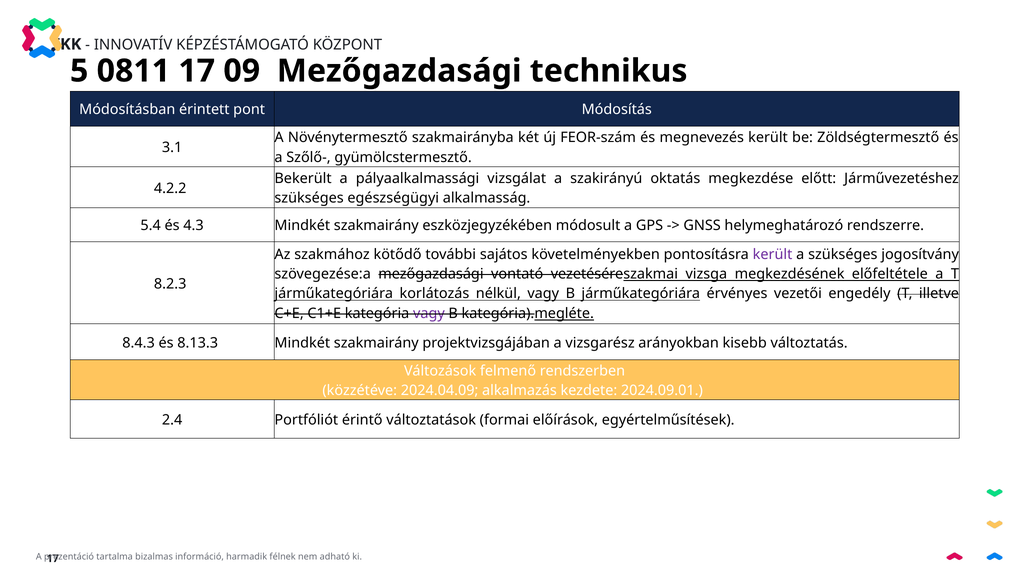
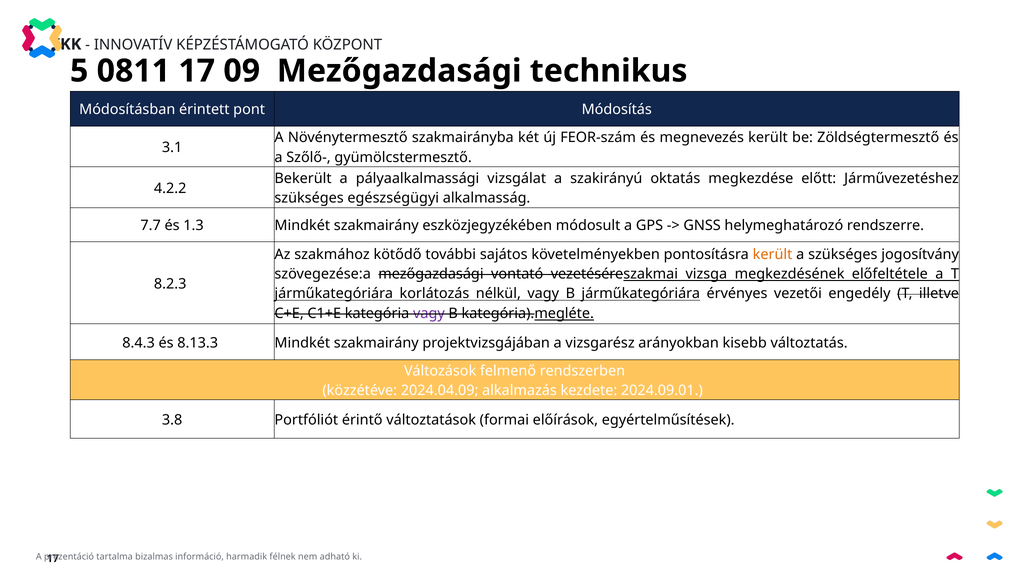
5.4: 5.4 -> 7.7
4.3: 4.3 -> 1.3
került at (773, 254) colour: purple -> orange
2.4: 2.4 -> 3.8
